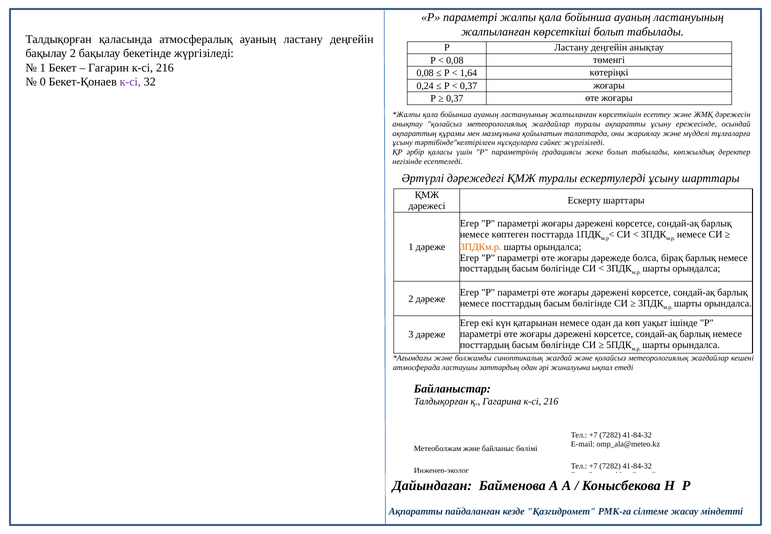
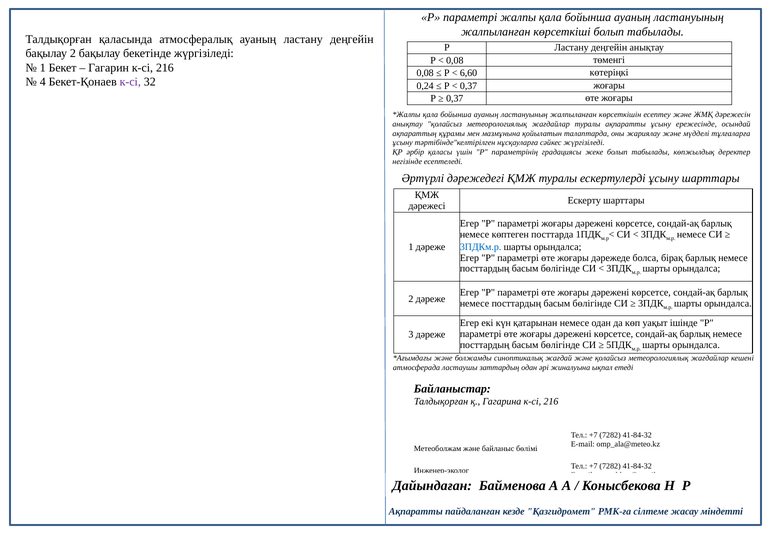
1,64: 1,64 -> 6,60
0: 0 -> 4
3ПДКм.р colour: orange -> blue
